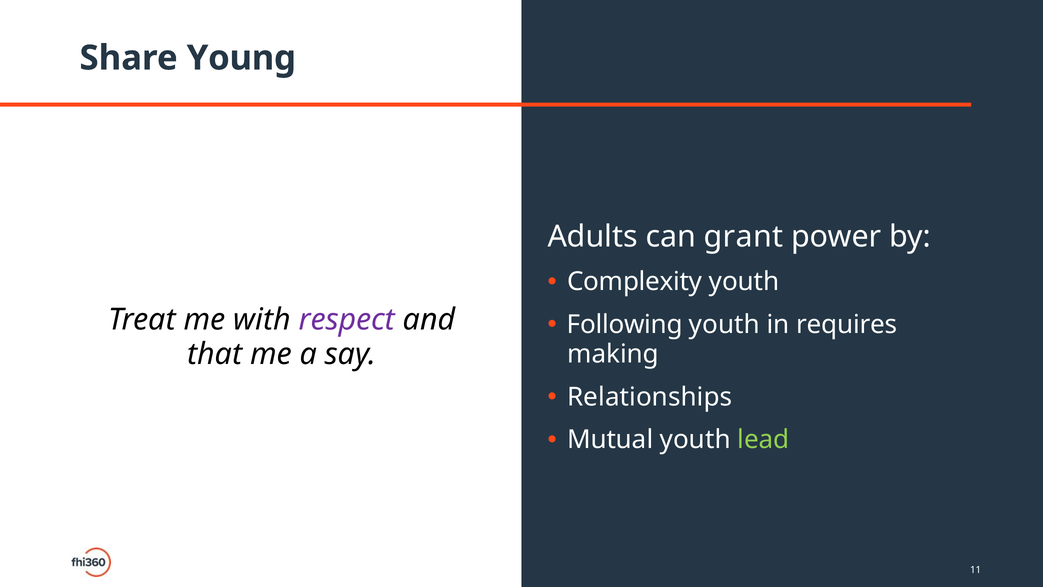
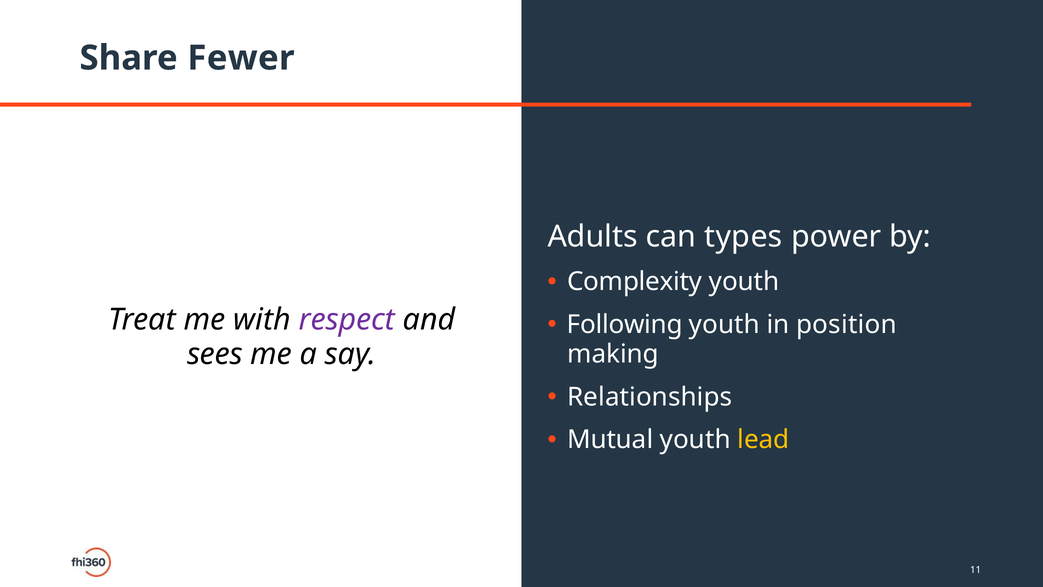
Young: Young -> Fewer
grant: grant -> types
requires: requires -> position
that: that -> sees
lead colour: light green -> yellow
